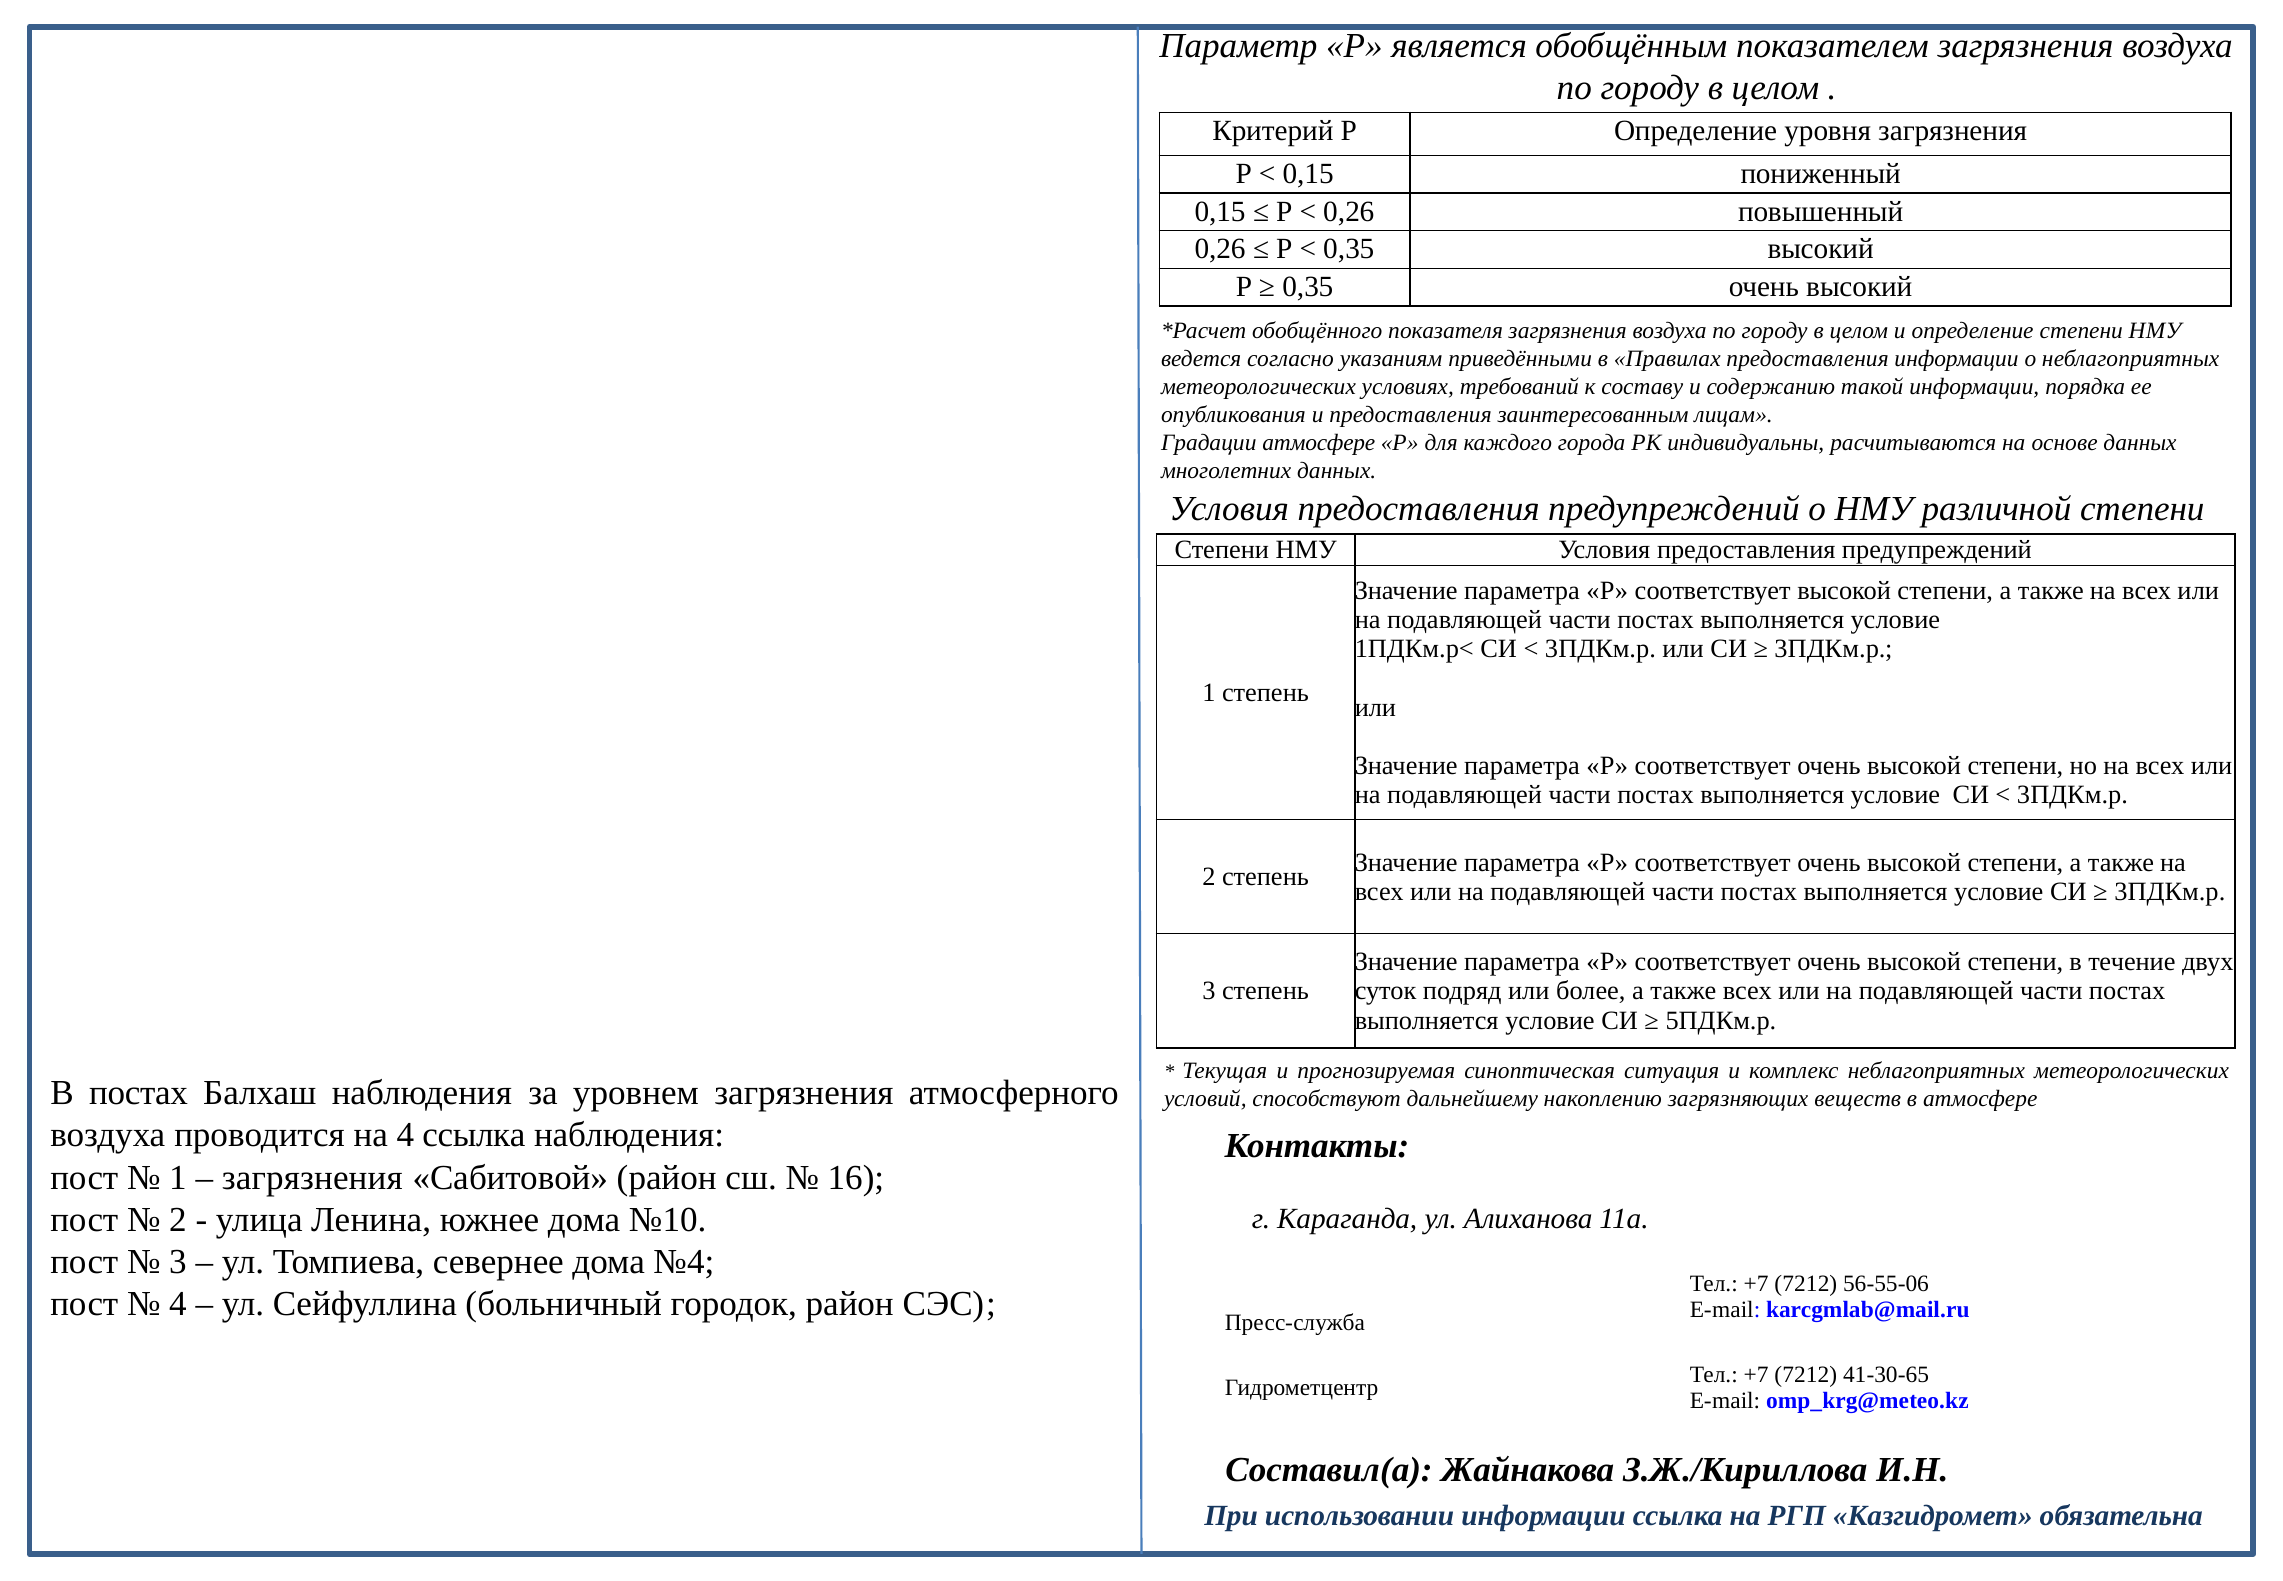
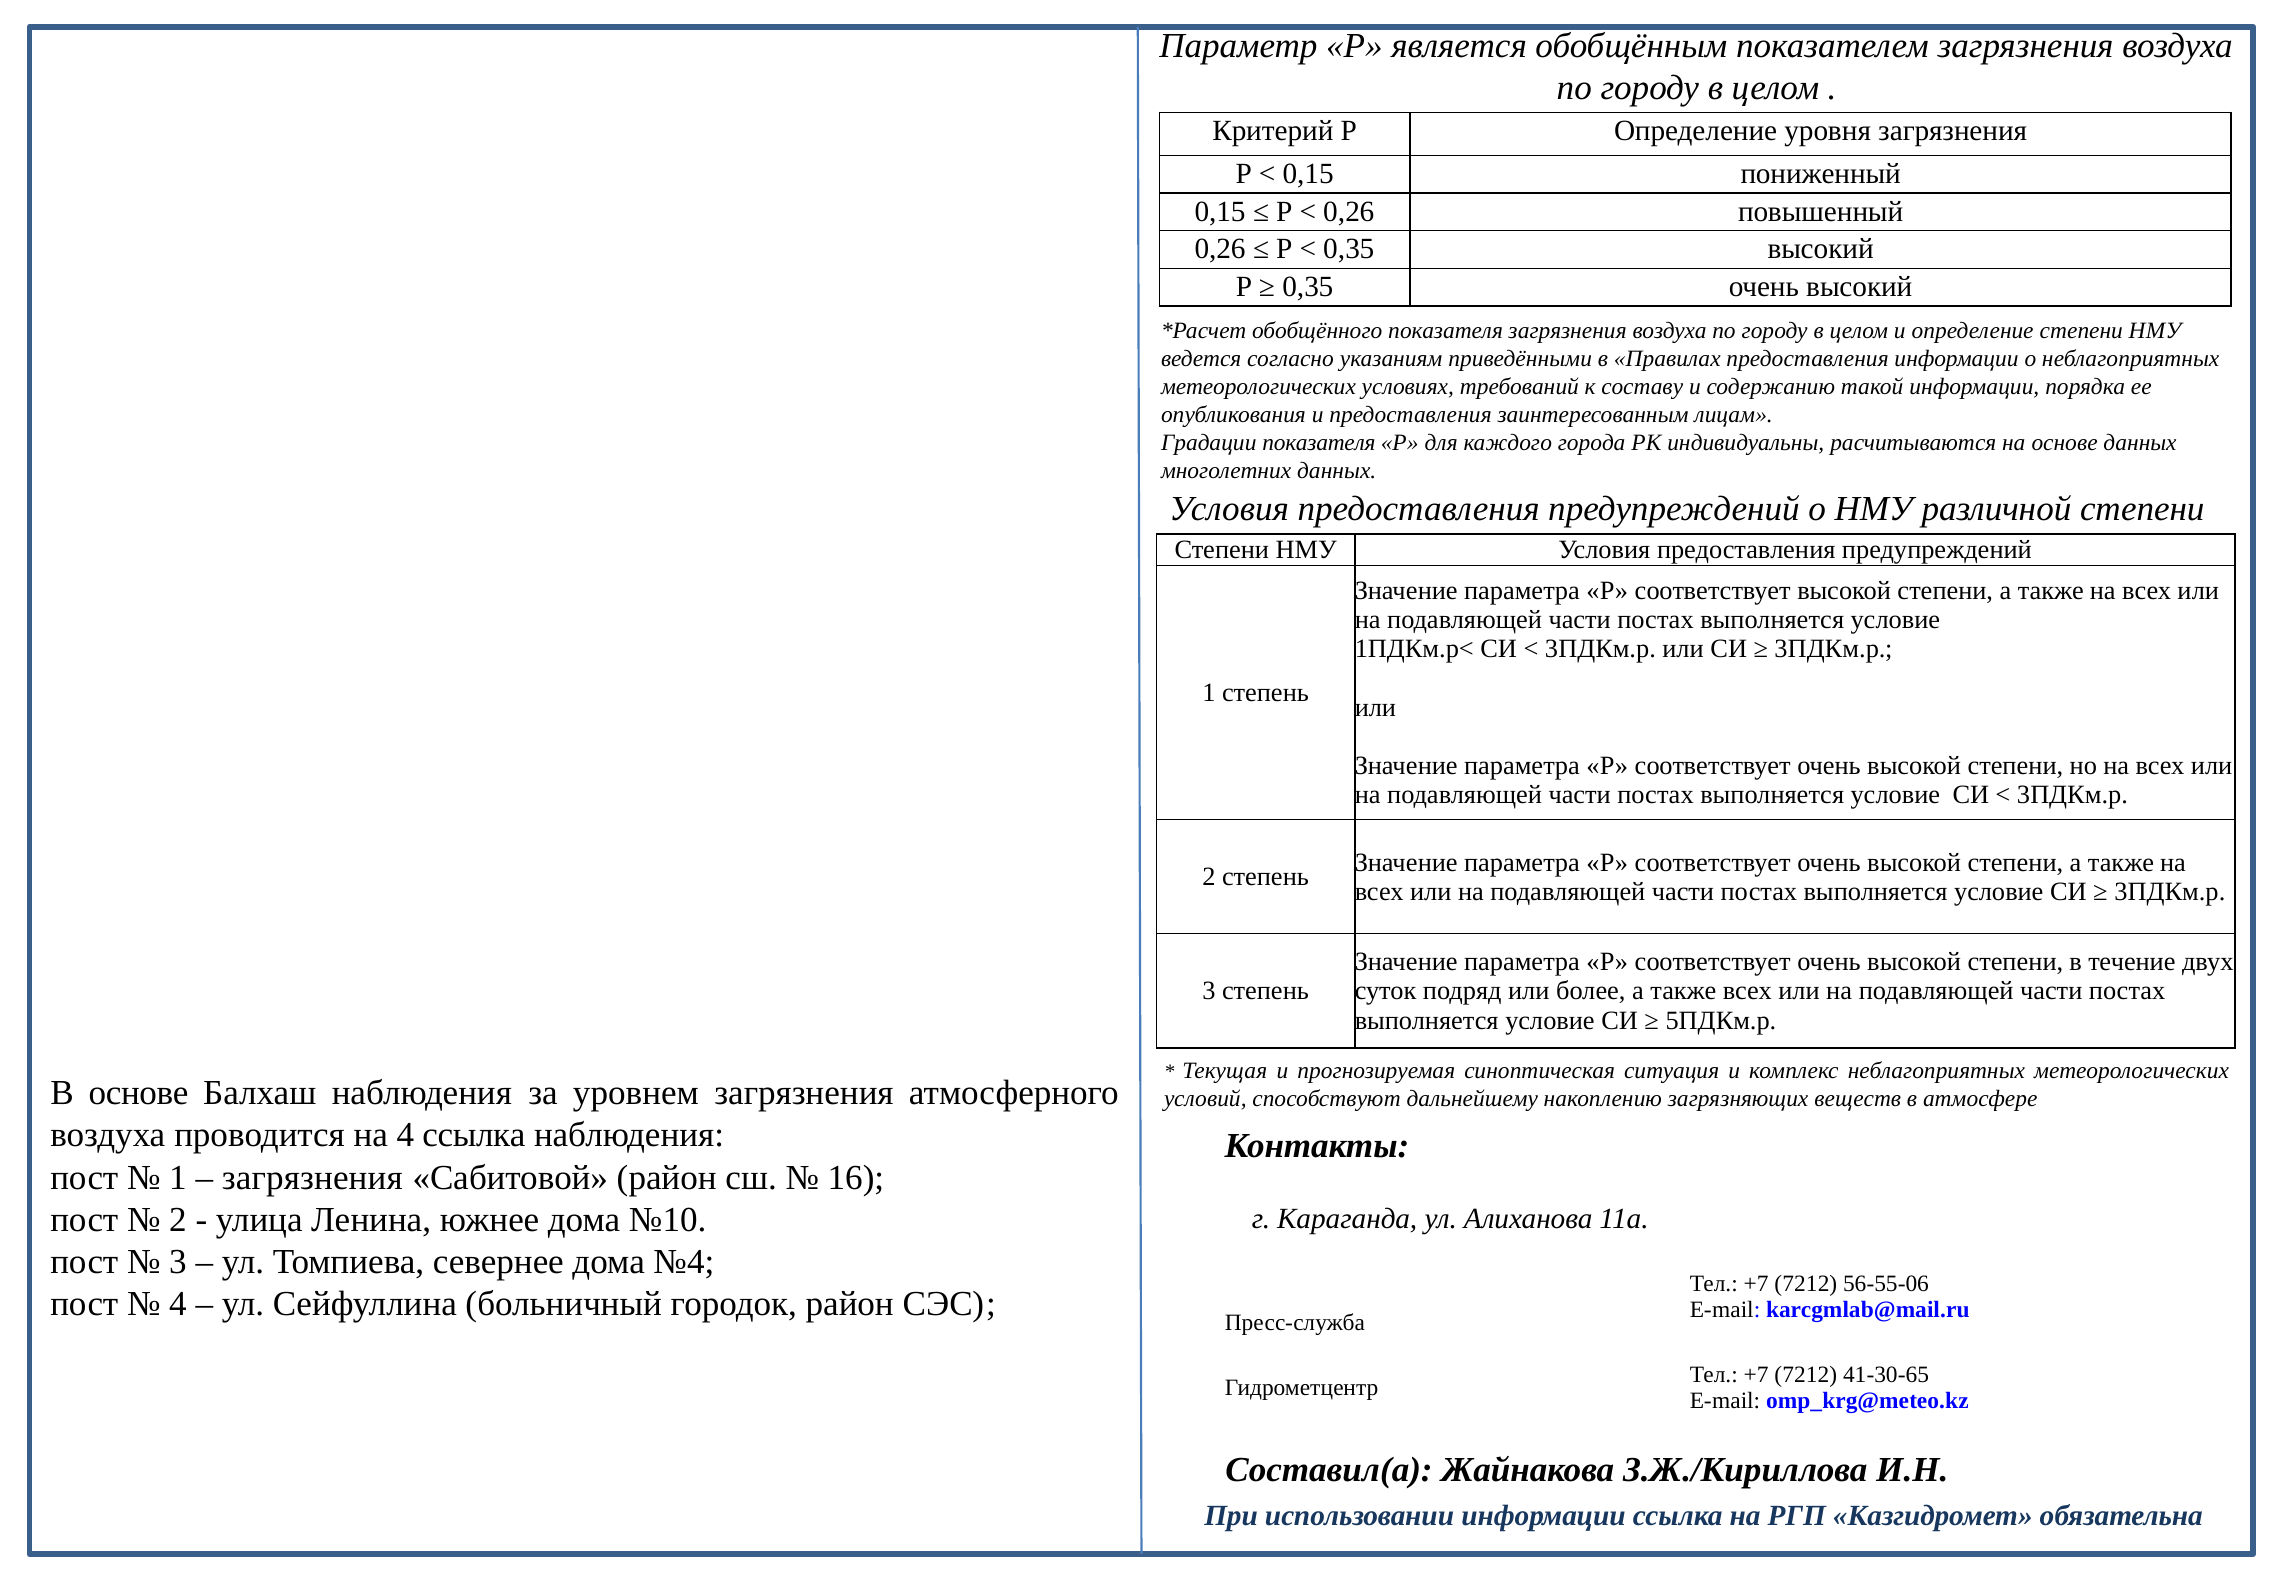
Градации атмосфере: атмосфере -> показателя
В постах: постах -> основе
